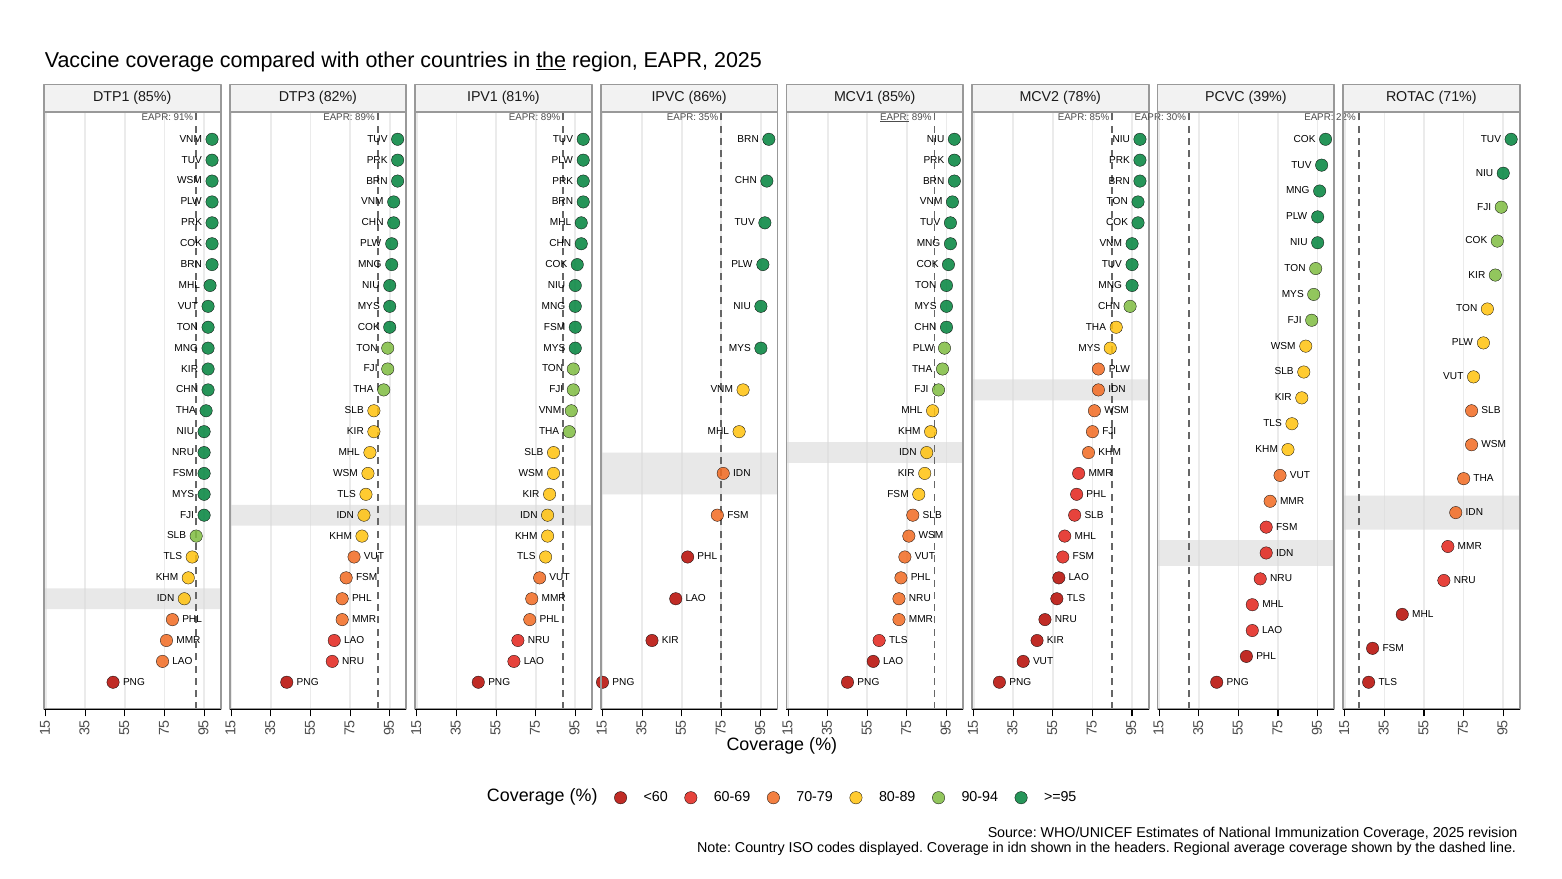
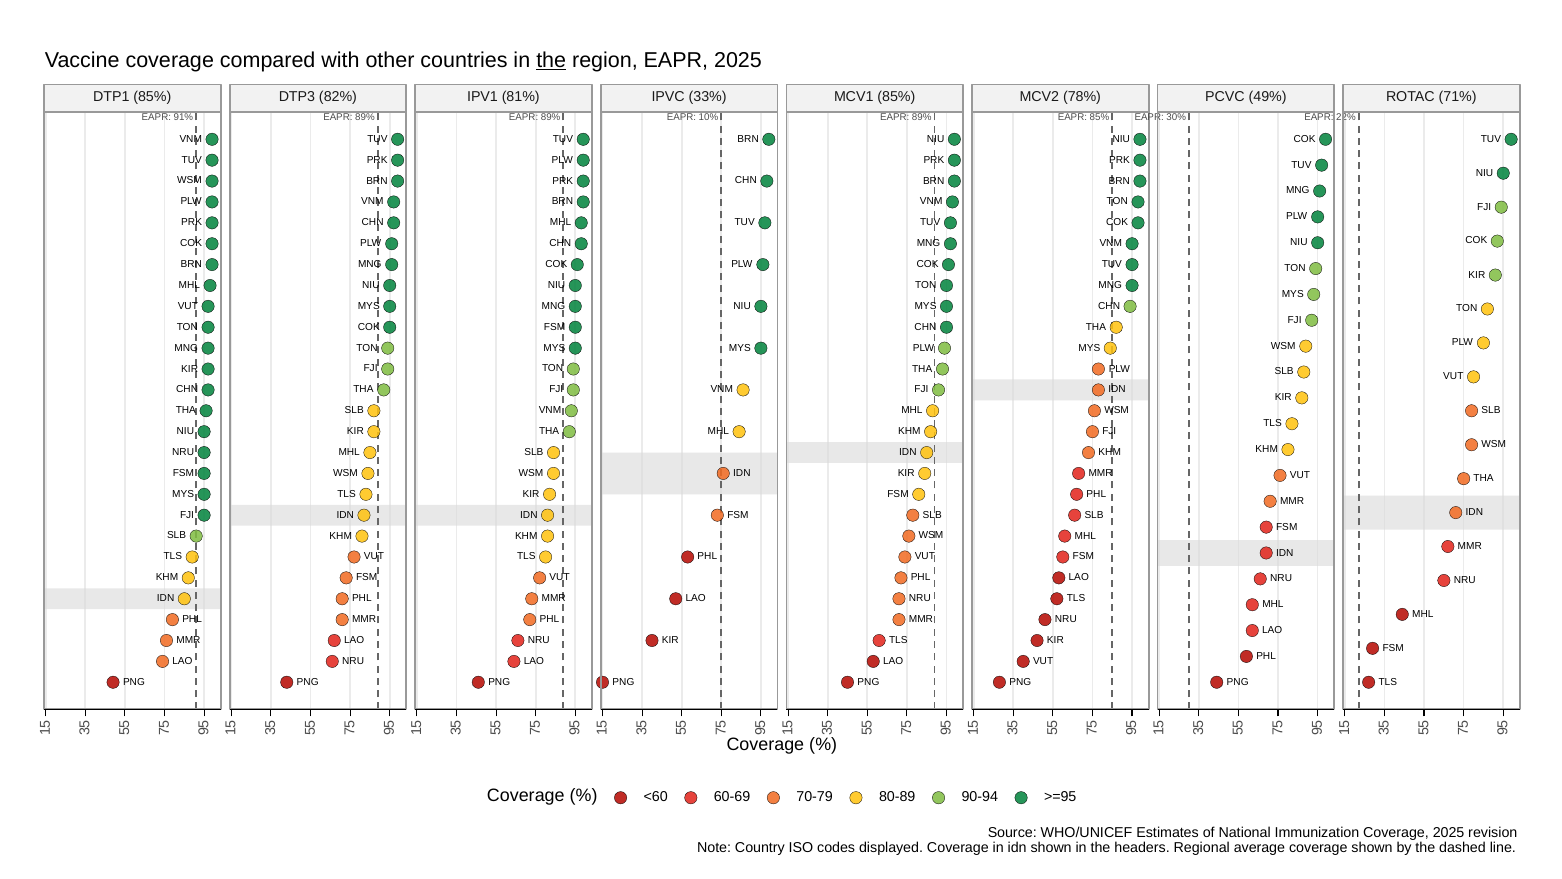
86%: 86% -> 33%
39%: 39% -> 49%
35%: 35% -> 10%
EAPR at (895, 117) underline: present -> none
